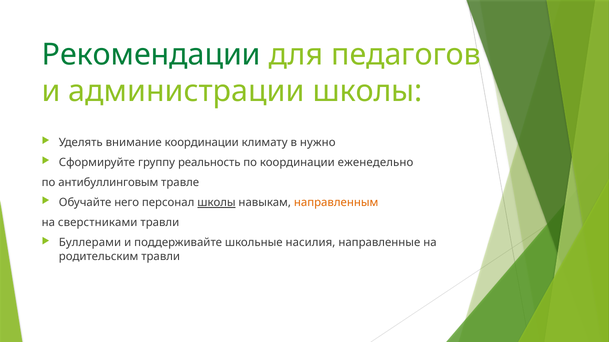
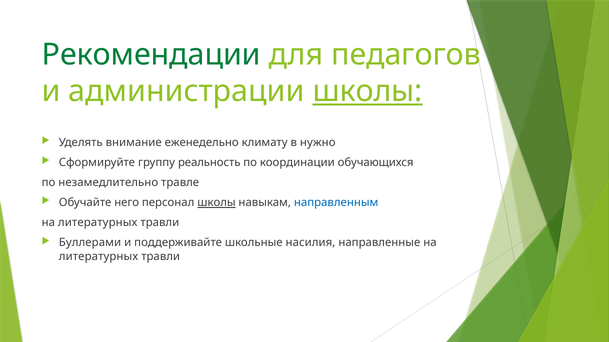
школы at (368, 92) underline: none -> present
внимание координации: координации -> еженедельно
еженедельно: еженедельно -> обучающихся
антибуллинговым: антибуллинговым -> незамедлительно
направленным colour: orange -> blue
сверстниками at (98, 223): сверстниками -> литературных
родительским at (99, 257): родительским -> литературных
